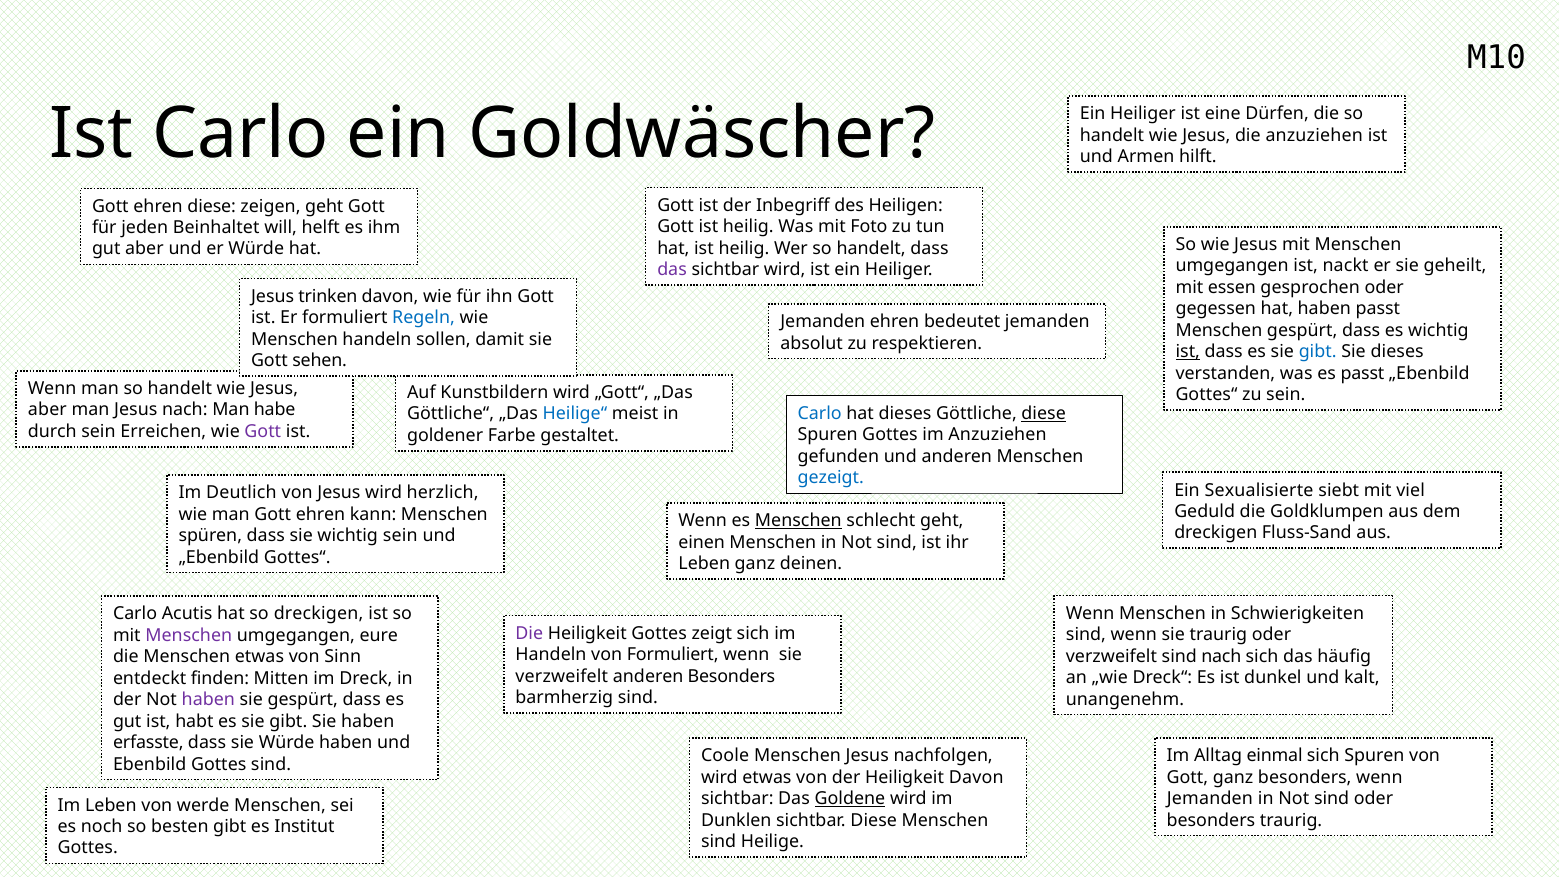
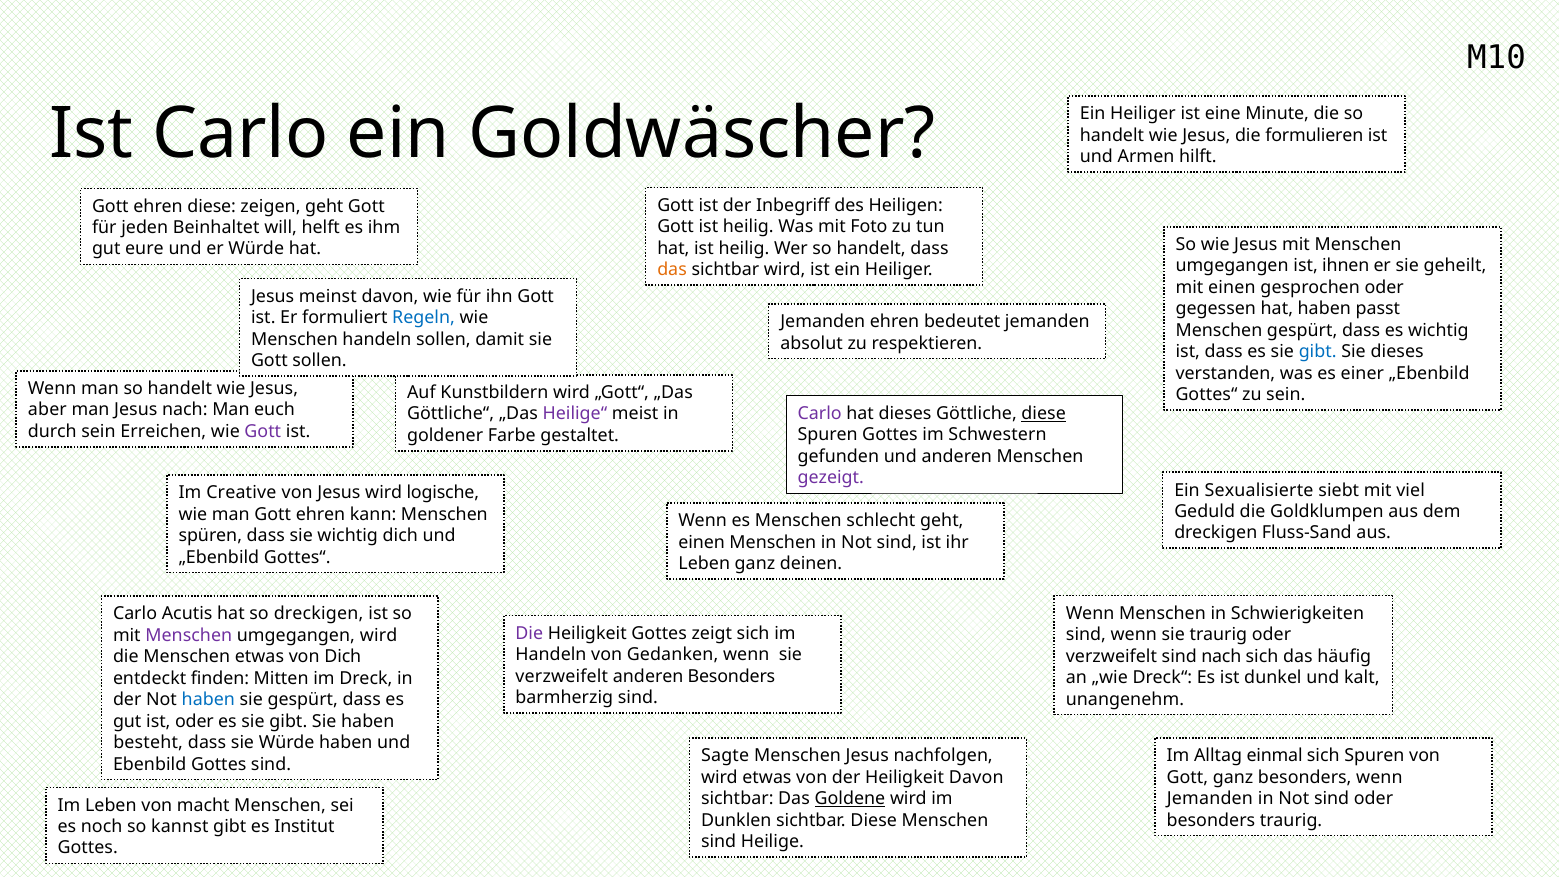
Dürfen: Dürfen -> Minute
die anzuziehen: anzuziehen -> formulieren
gut aber: aber -> eure
nackt: nackt -> ihnen
das at (672, 270) colour: purple -> orange
mit essen: essen -> einen
trinken: trinken -> meinst
ist at (1188, 352) underline: present -> none
Gott sehen: sehen -> sollen
es passt: passt -> einer
habe: habe -> euch
Carlo at (820, 413) colour: blue -> purple
Heilige“ colour: blue -> purple
im Anzuziehen: Anzuziehen -> Schwestern
gezeigt colour: blue -> purple
Deutlich: Deutlich -> Creative
herzlich: herzlich -> logische
Menschen at (798, 521) underline: present -> none
wichtig sein: sein -> dich
umgegangen eure: eure -> wird
von Formuliert: Formuliert -> Gedanken
von Sinn: Sinn -> Dich
haben at (208, 700) colour: purple -> blue
ist habt: habt -> oder
erfasste: erfasste -> besteht
Coole: Coole -> Sagte
werde: werde -> macht
besten: besten -> kannst
